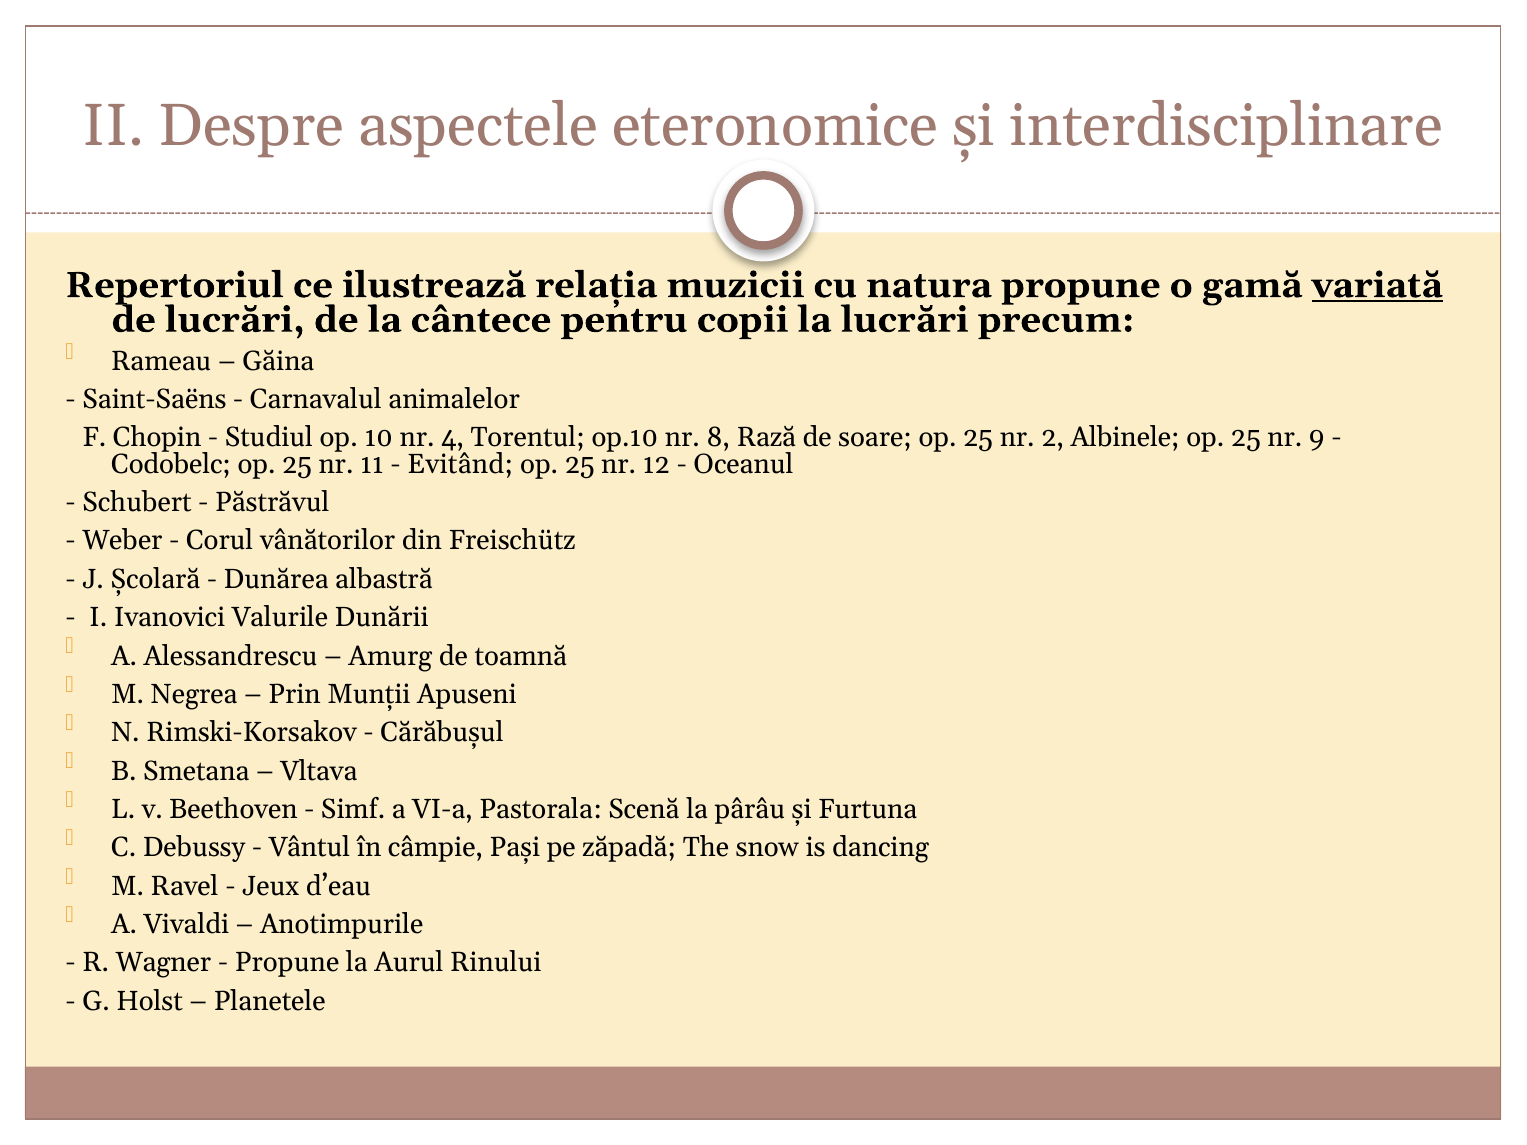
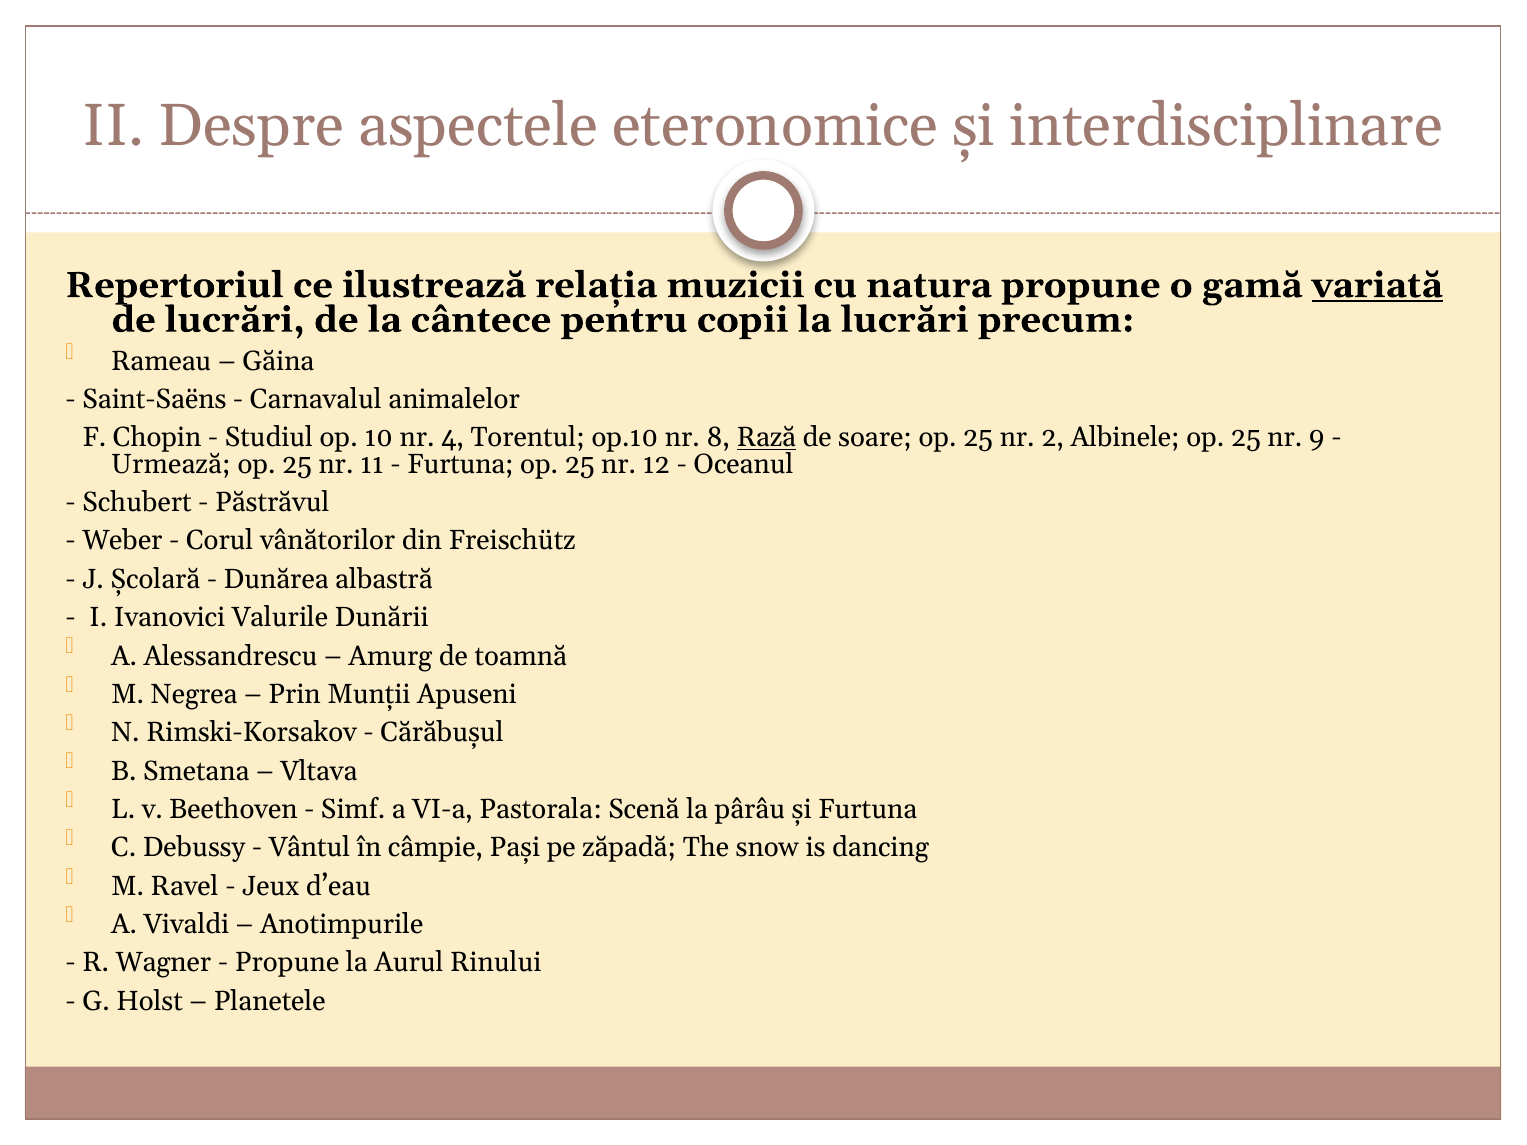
Rază underline: none -> present
Codobelc: Codobelc -> Urmează
Evitând at (460, 464): Evitând -> Furtuna
